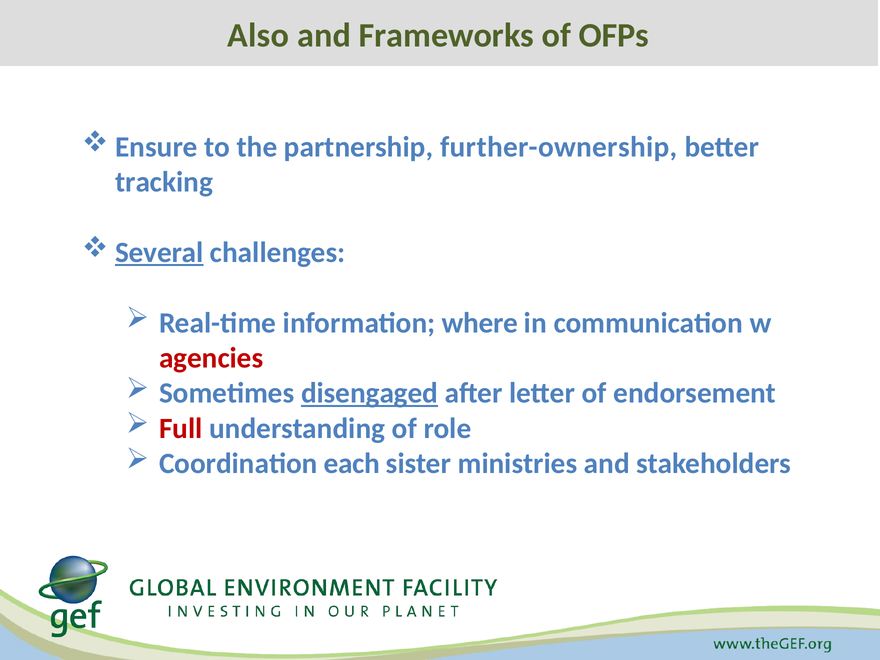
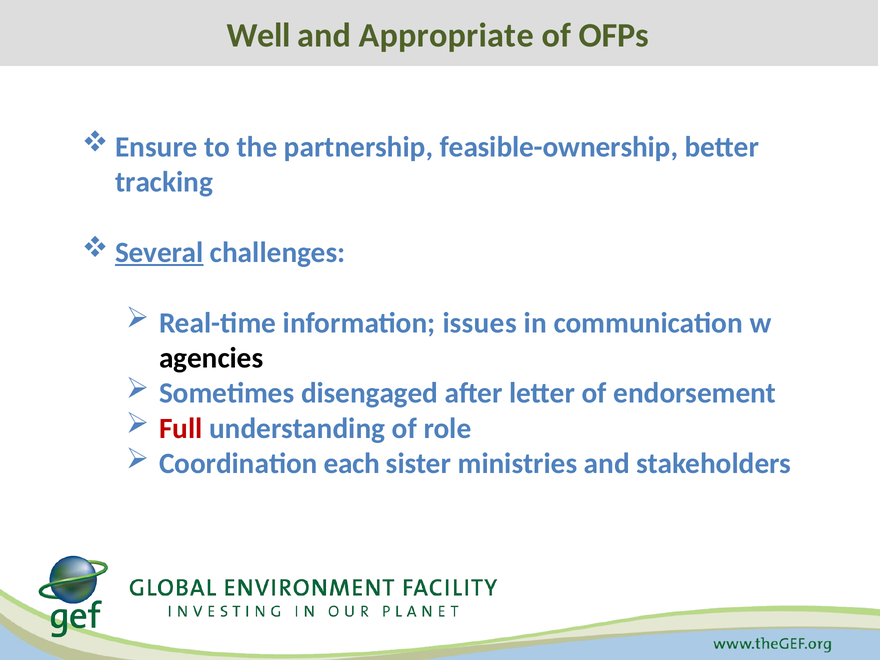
Also: Also -> Well
Frameworks: Frameworks -> Appropriate
further-ownership: further-ownership -> feasible-ownership
where: where -> issues
agencies colour: red -> black
disengaged underline: present -> none
